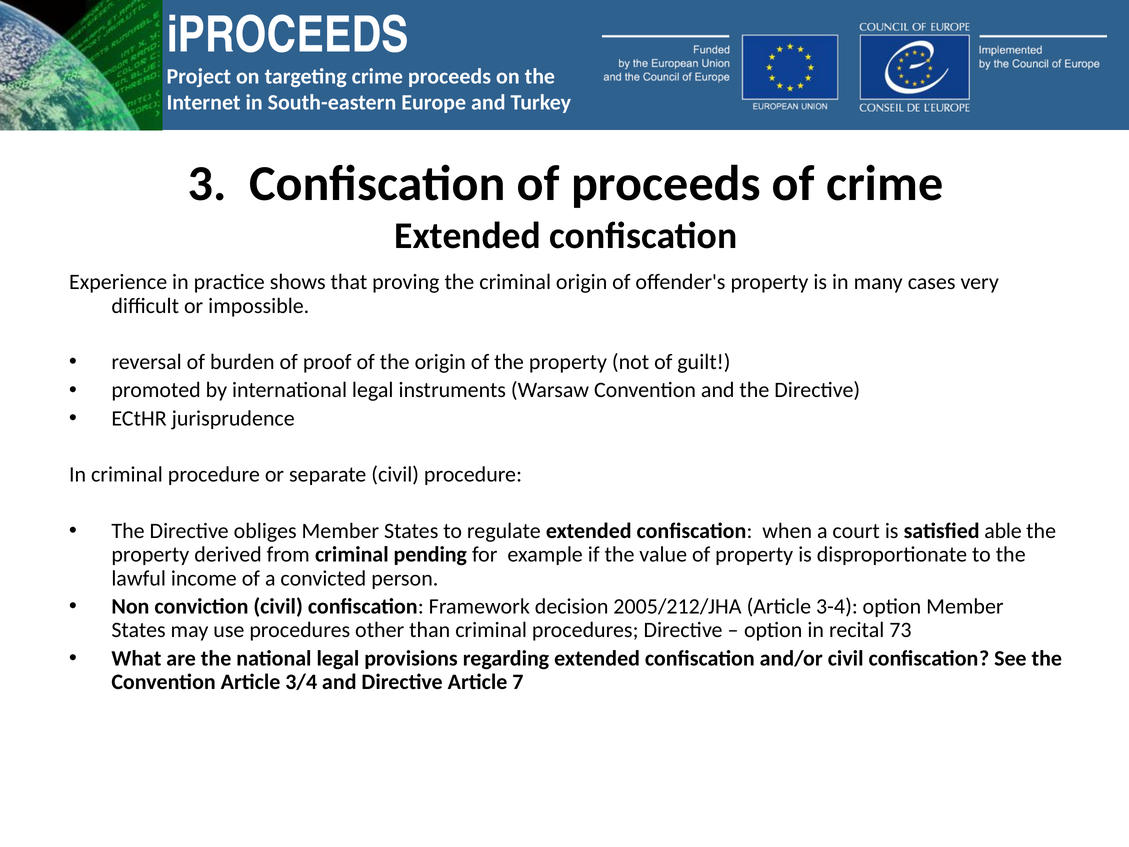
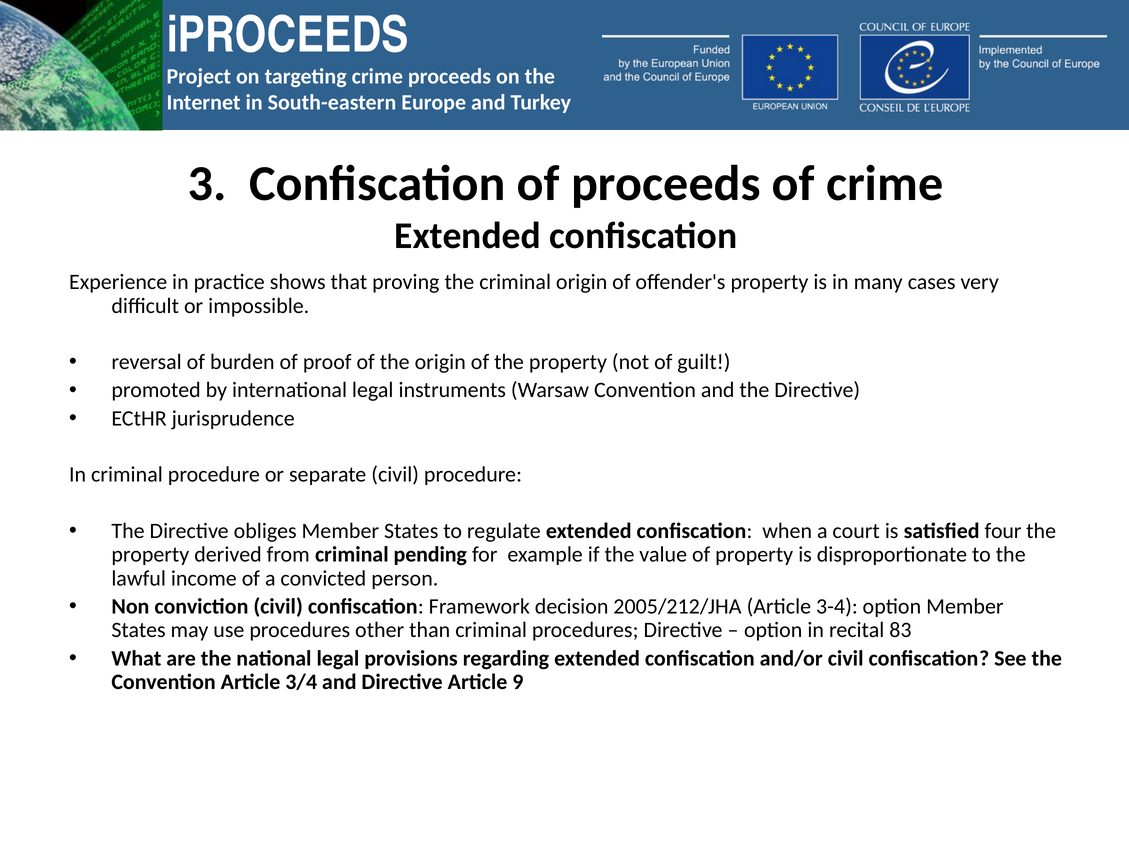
able: able -> four
73: 73 -> 83
7: 7 -> 9
